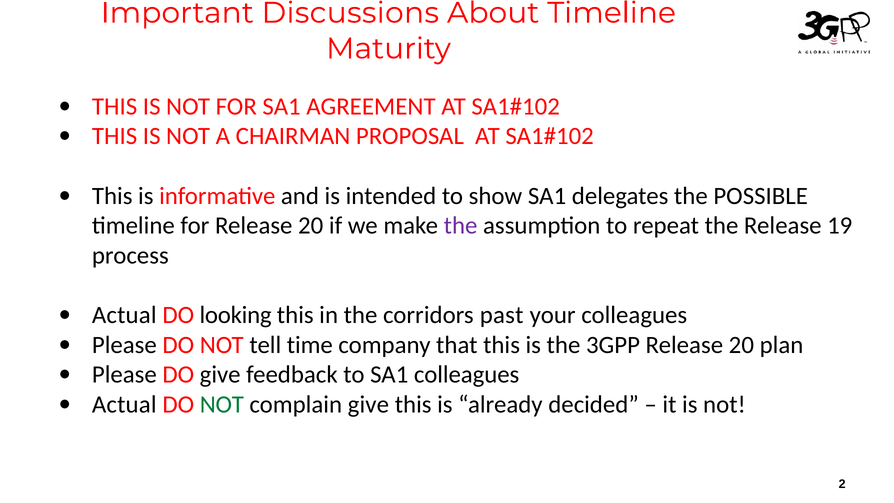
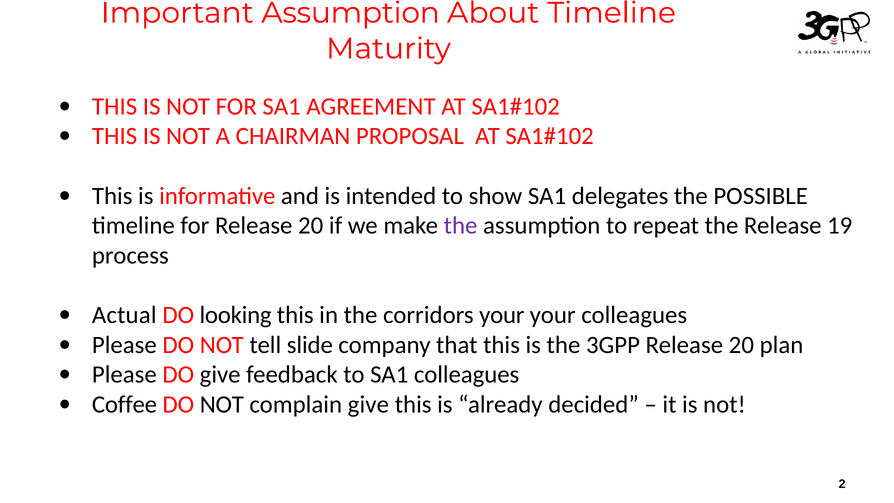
Important Discussions: Discussions -> Assumption
corridors past: past -> your
time: time -> slide
Actual at (124, 404): Actual -> Coffee
NOT at (222, 404) colour: green -> black
